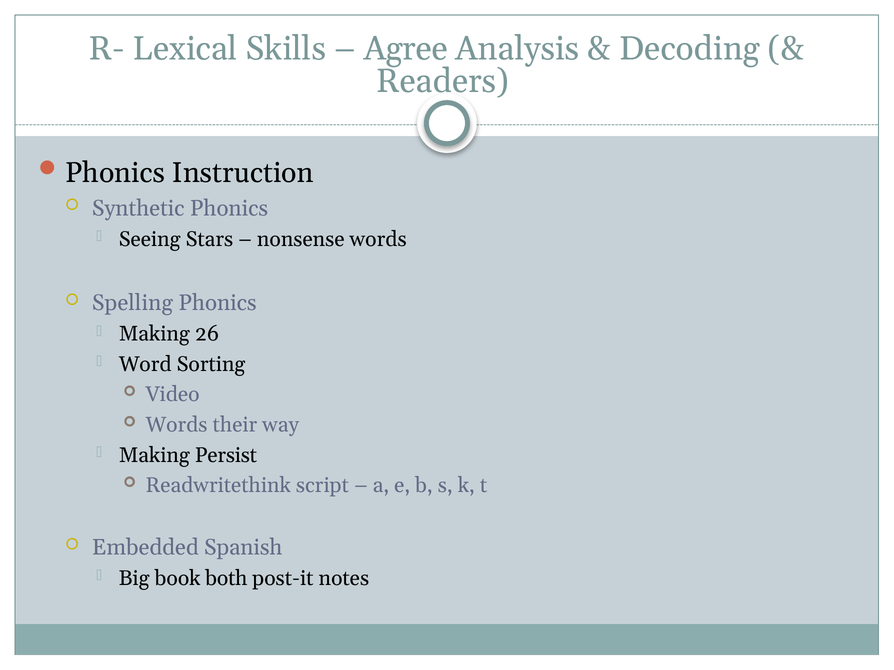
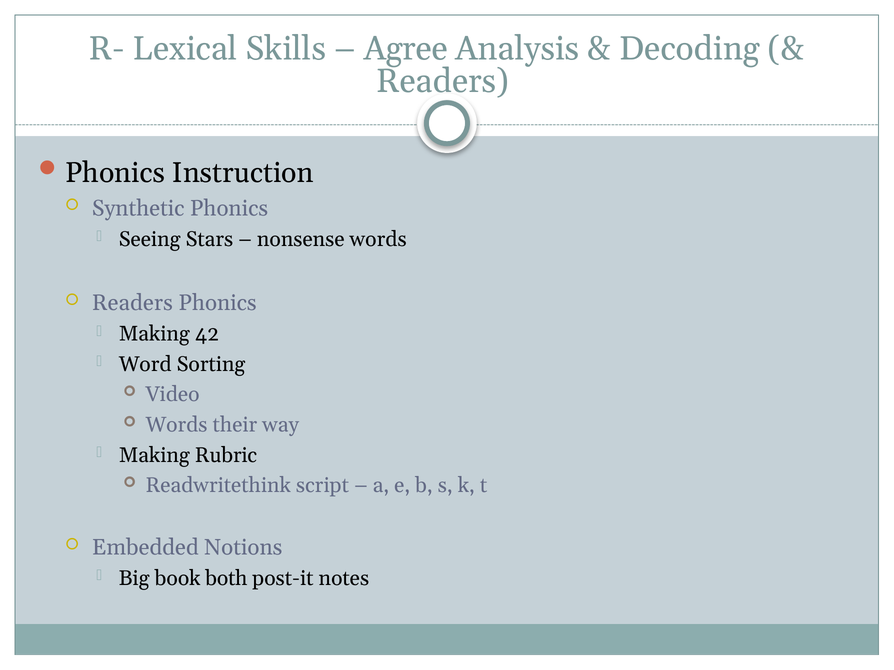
Spelling at (132, 303): Spelling -> Readers
26: 26 -> 42
Persist: Persist -> Rubric
Spanish: Spanish -> Notions
